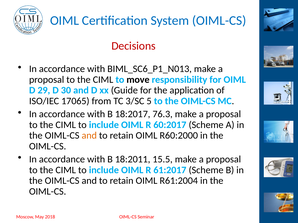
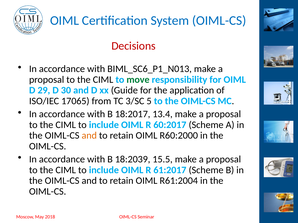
move colour: black -> green
76.3: 76.3 -> 13.4
18:2011: 18:2011 -> 18:2039
